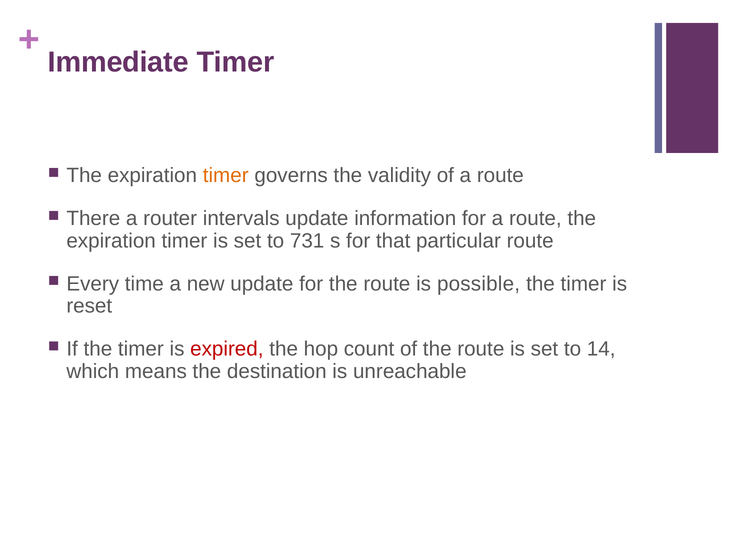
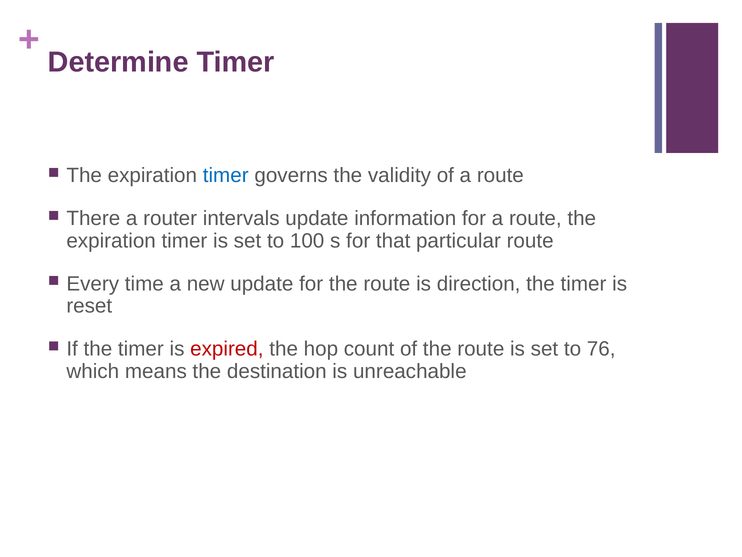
Immediate: Immediate -> Determine
timer at (226, 175) colour: orange -> blue
731: 731 -> 100
possible: possible -> direction
14: 14 -> 76
